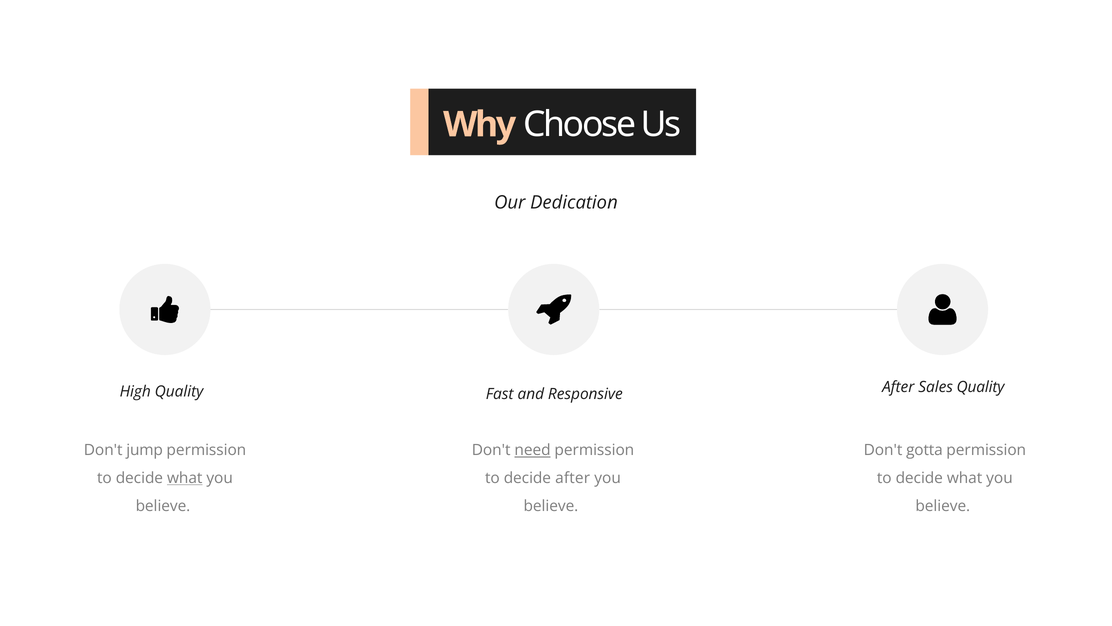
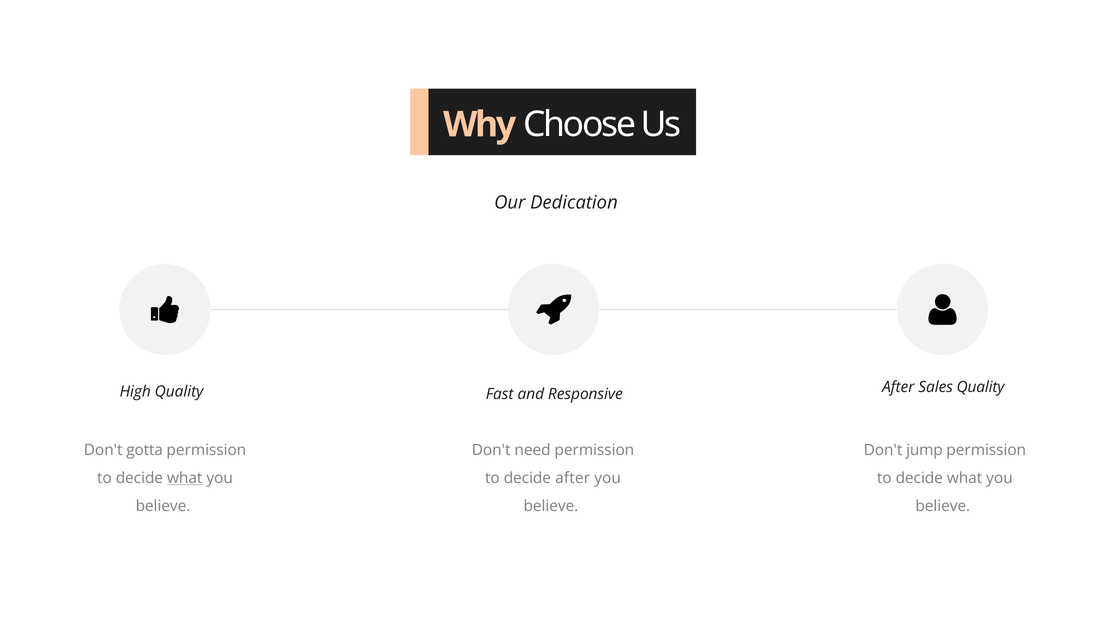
jump: jump -> gotta
need underline: present -> none
gotta: gotta -> jump
